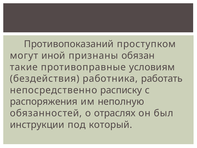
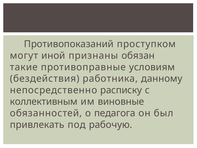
работать: работать -> данному
распоряжения: распоряжения -> коллективным
неполную: неполную -> виновные
отраслях: отраслях -> педагога
инструкции: инструкции -> привлекать
который: который -> рабочую
